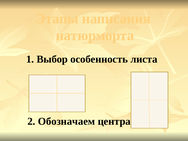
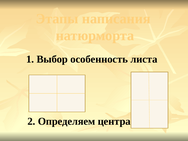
Обозначаем: Обозначаем -> Определяем
